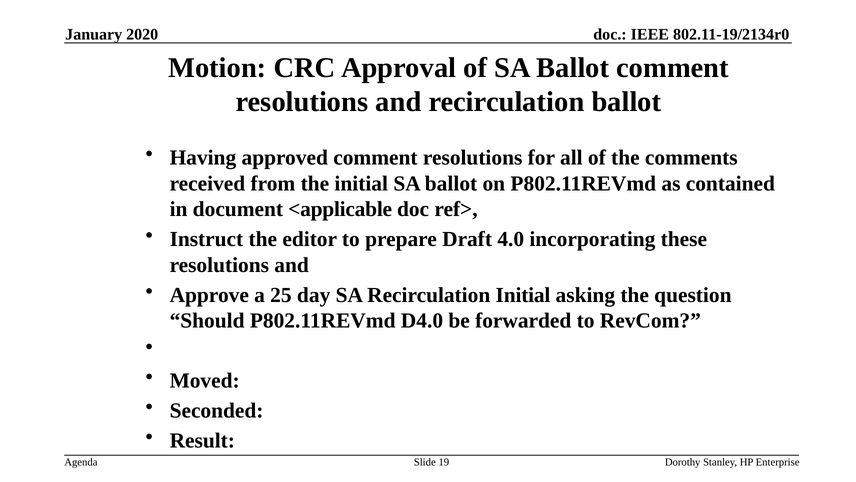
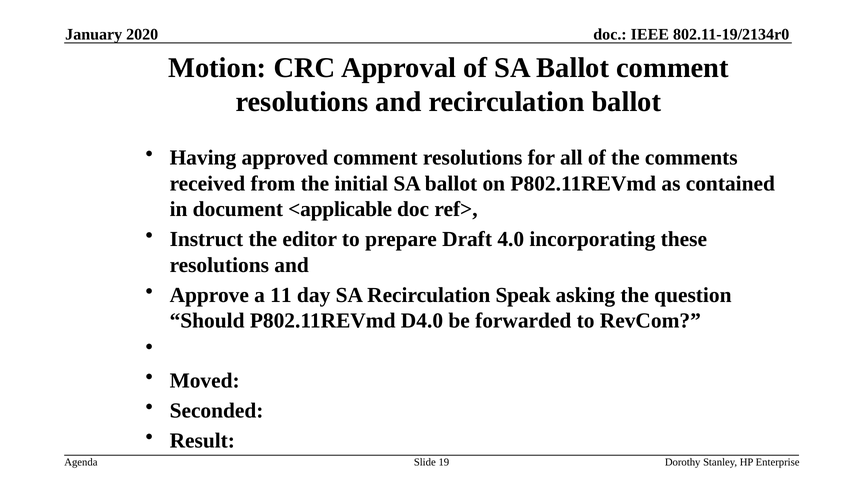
25: 25 -> 11
Recirculation Initial: Initial -> Speak
